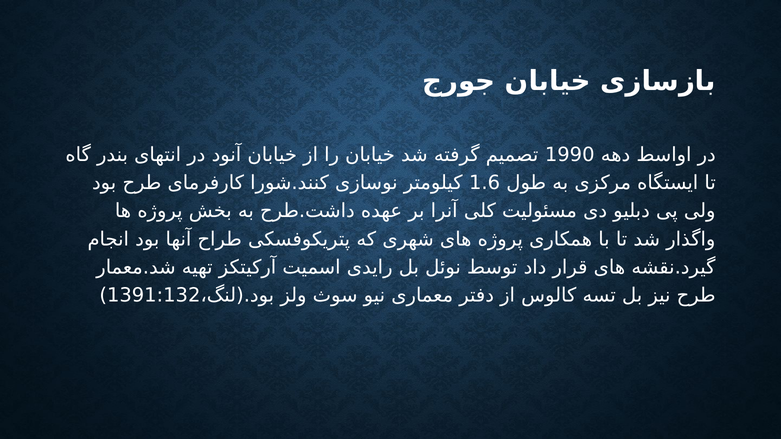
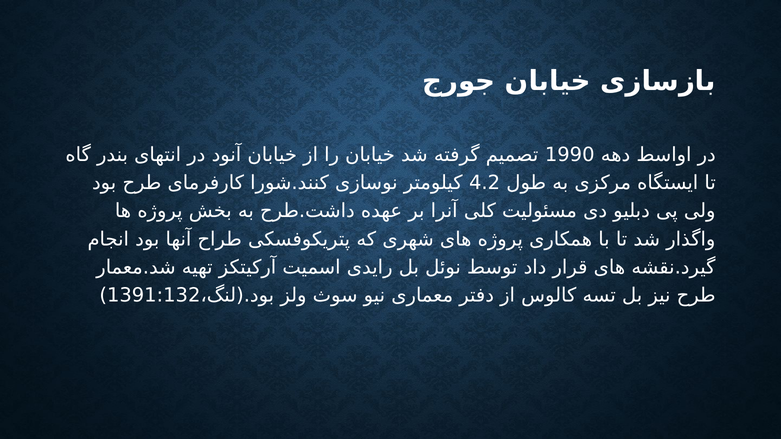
1.6: 1.6 -> 4.2
